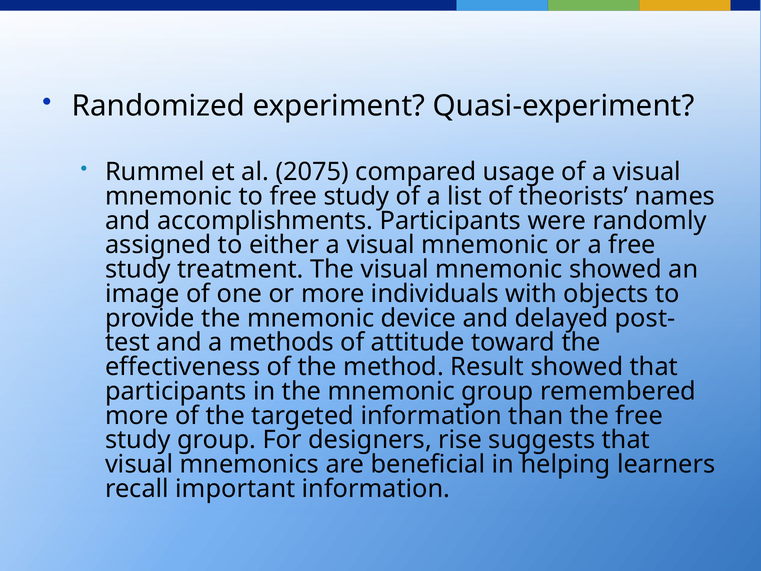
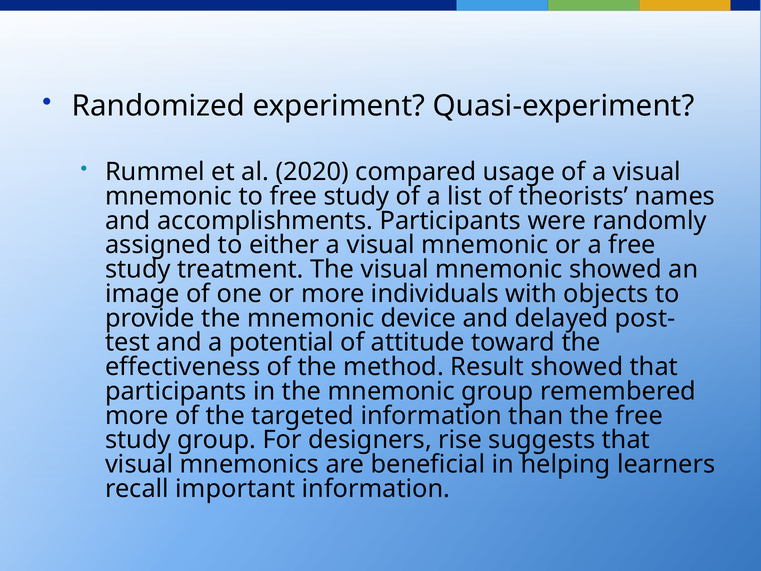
2075: 2075 -> 2020
methods: methods -> potential
